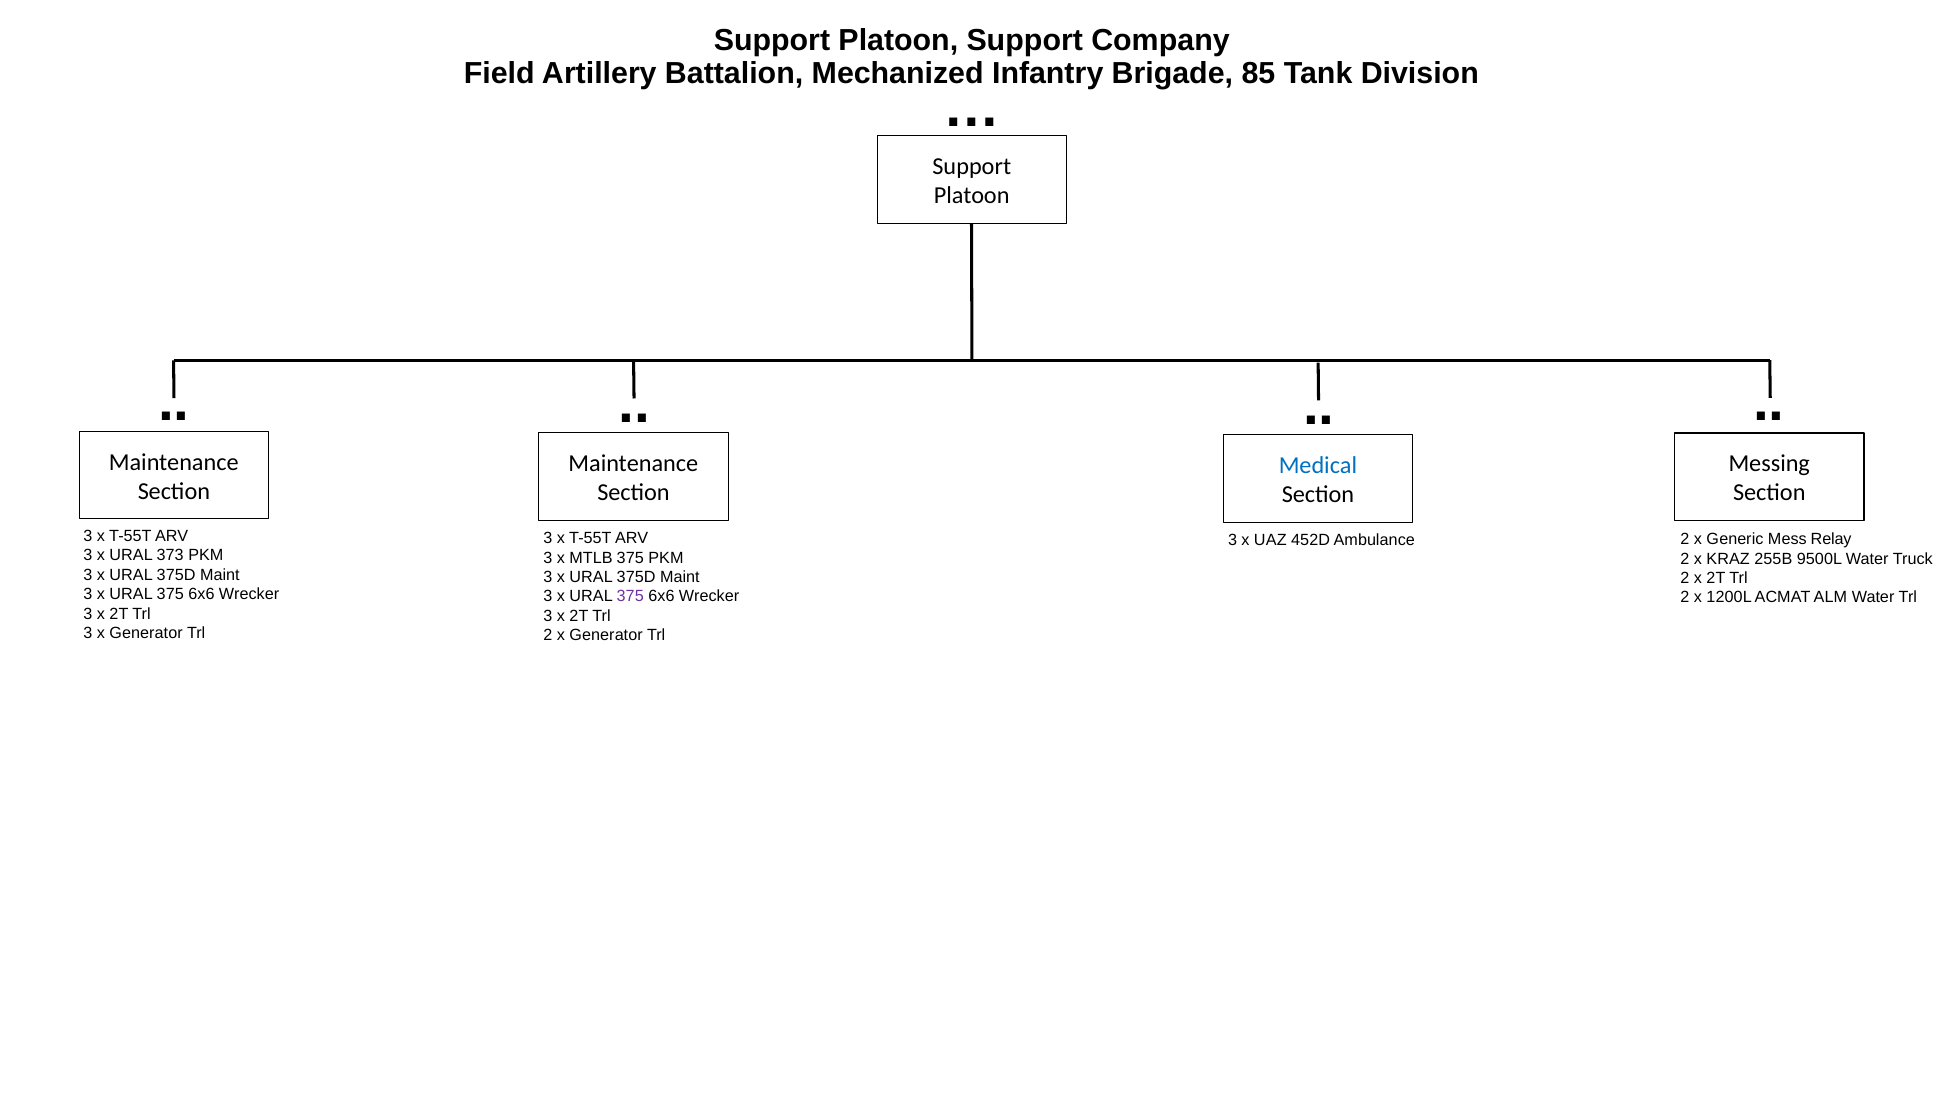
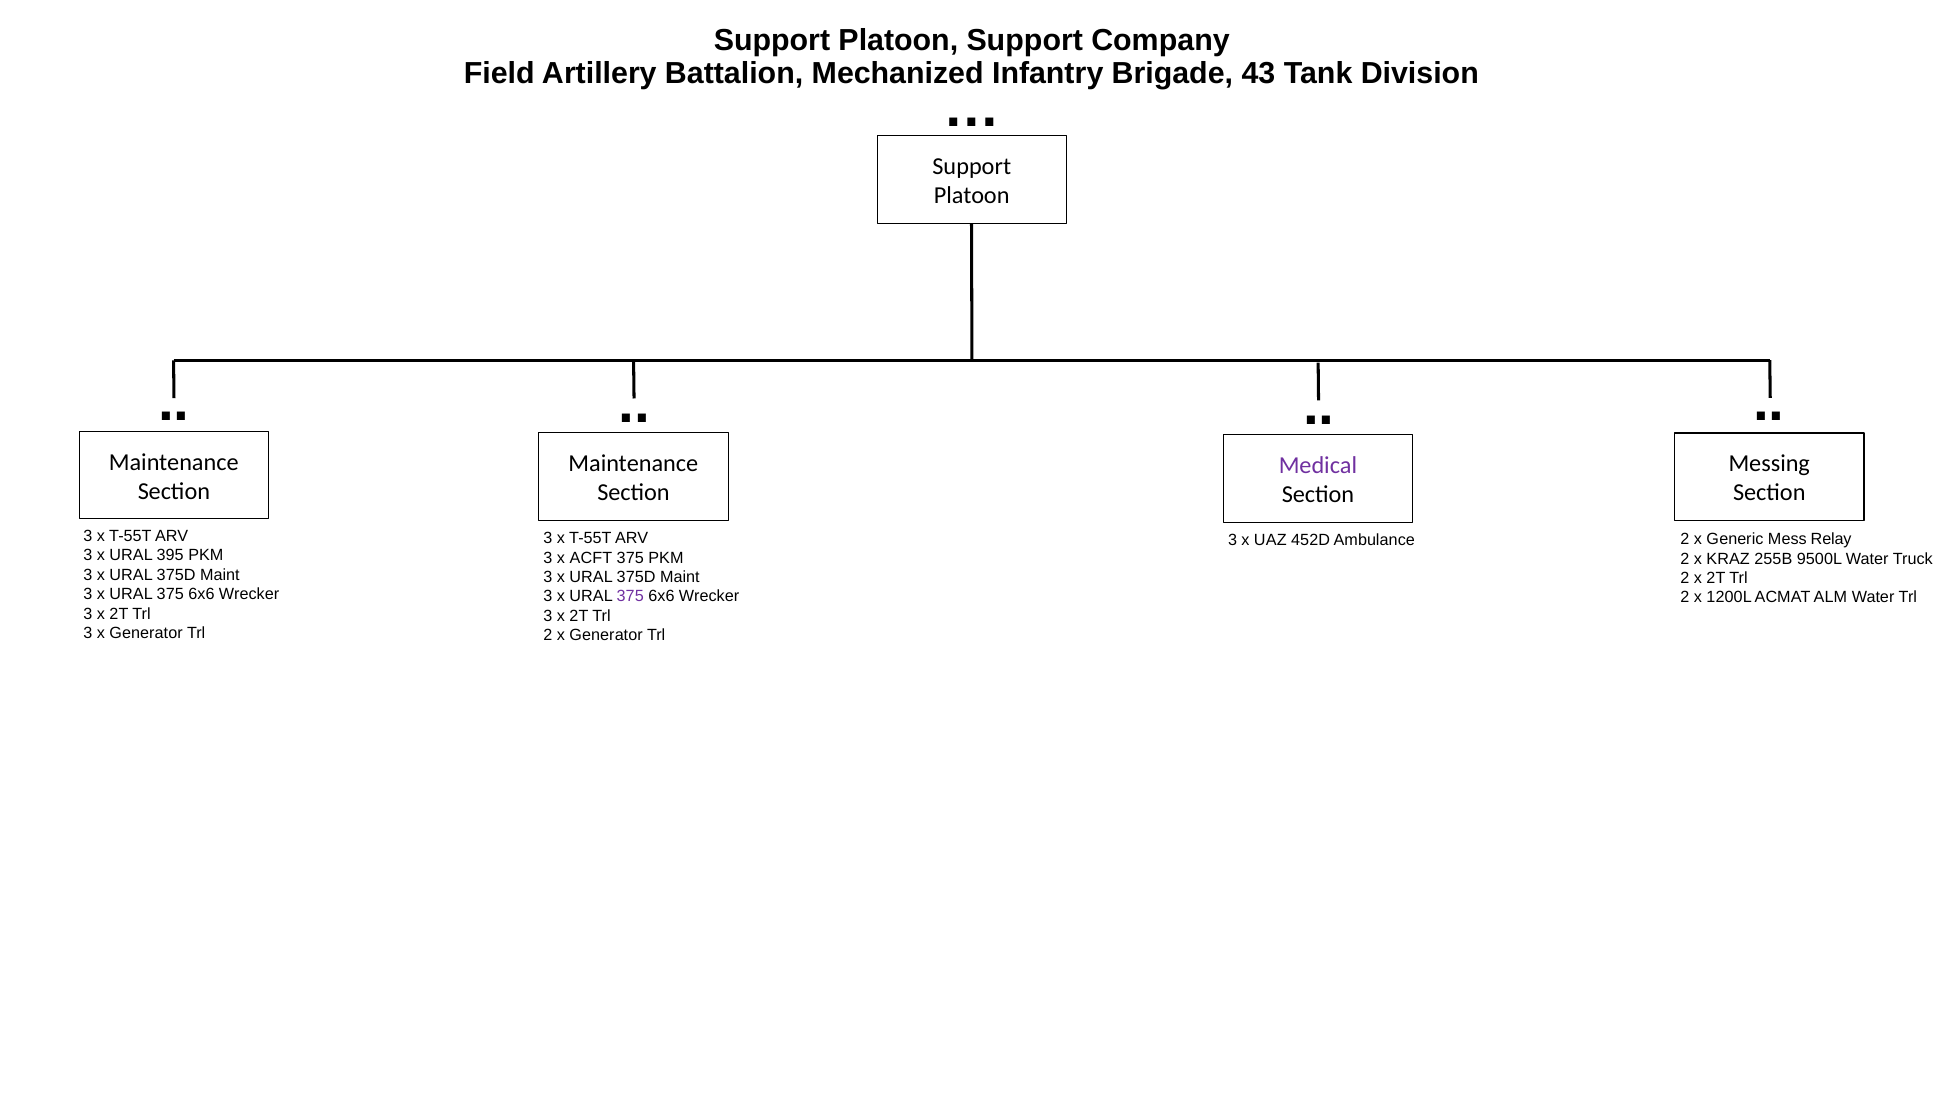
85: 85 -> 43
Medical colour: blue -> purple
373: 373 -> 395
MTLB: MTLB -> ACFT
